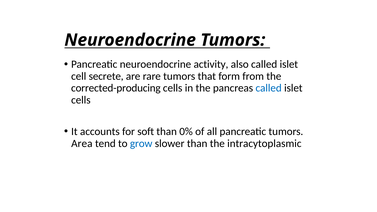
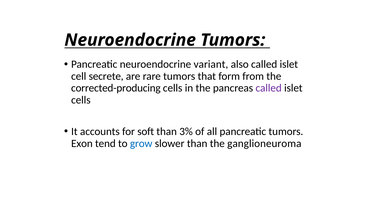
activity: activity -> variant
called at (269, 88) colour: blue -> purple
0%: 0% -> 3%
Area: Area -> Exon
intracytoplasmic: intracytoplasmic -> ganglioneuroma
